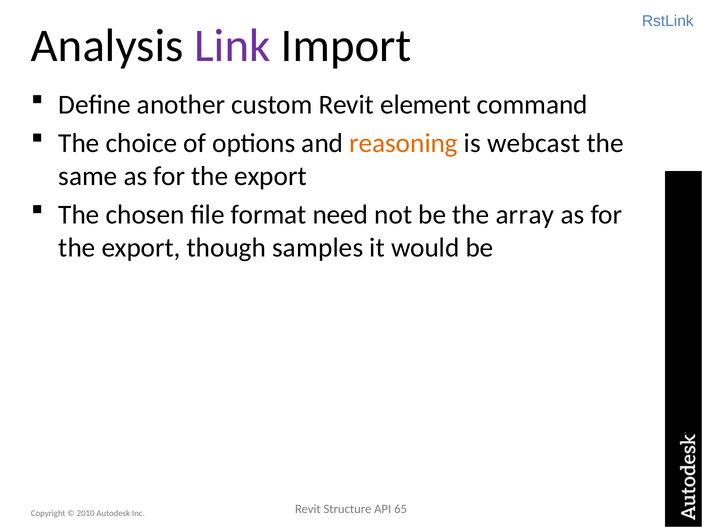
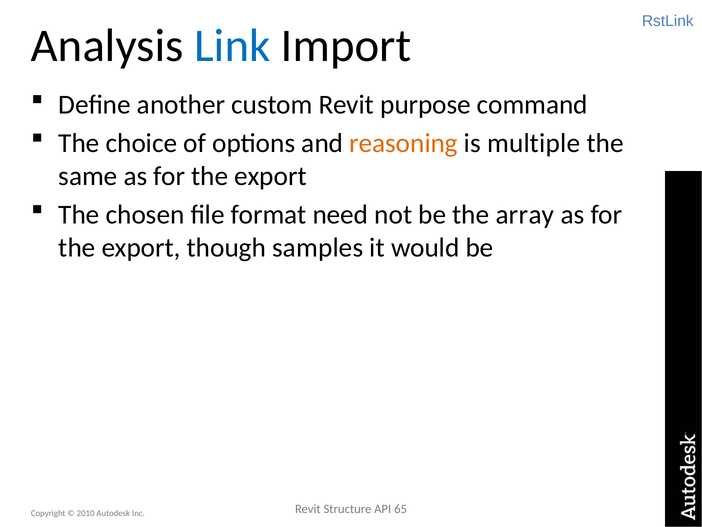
Link colour: purple -> blue
element: element -> purpose
webcast: webcast -> multiple
